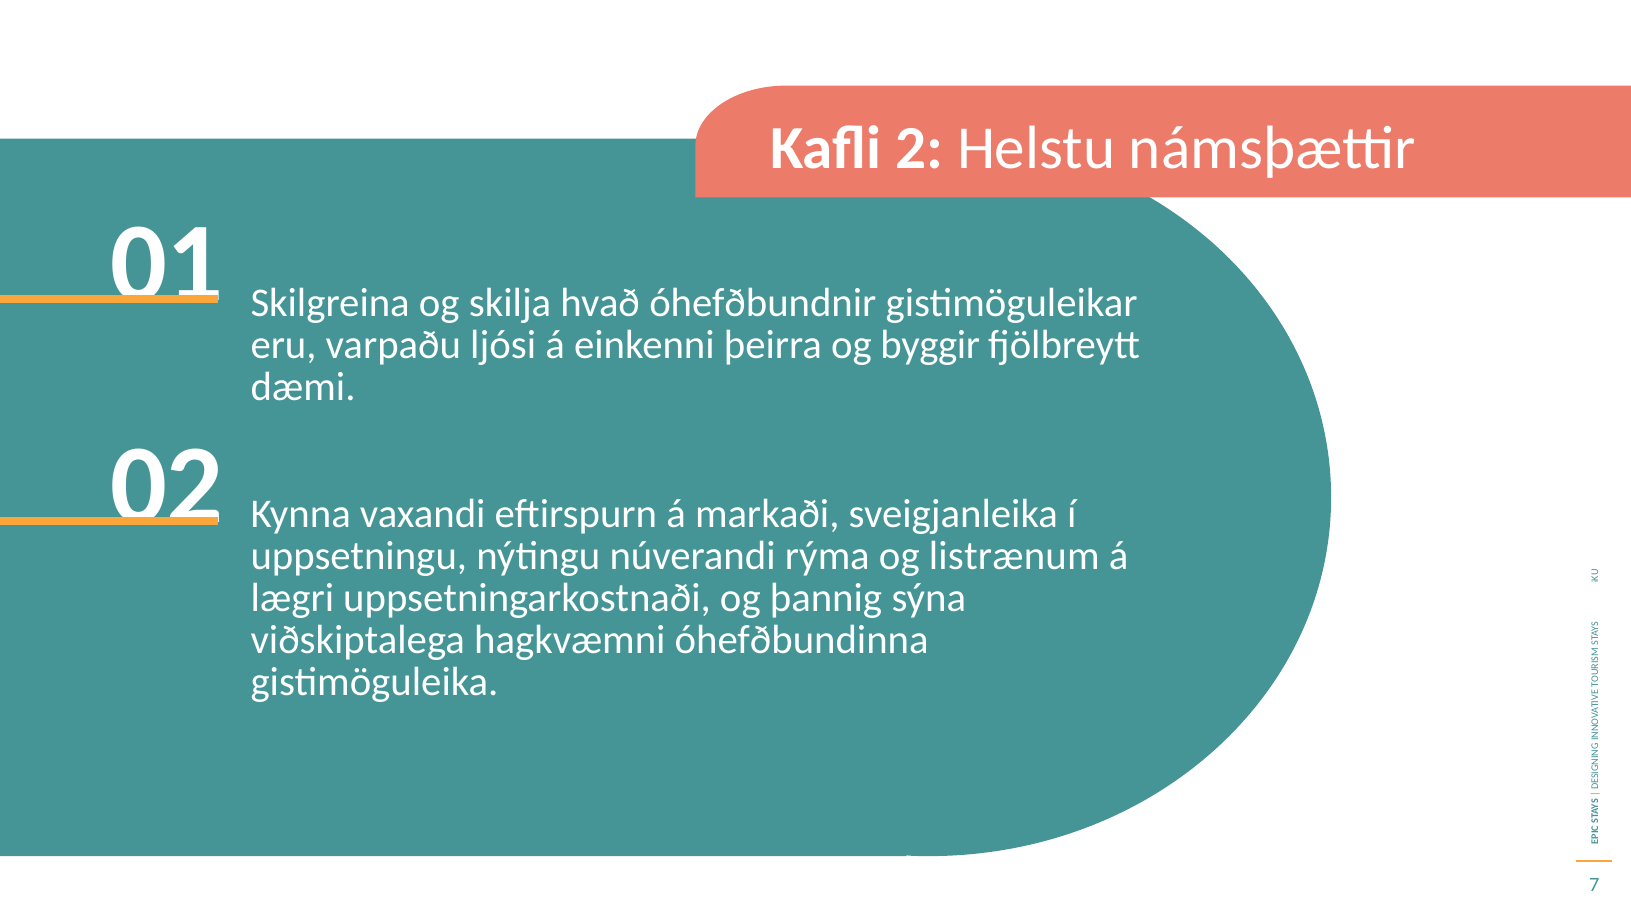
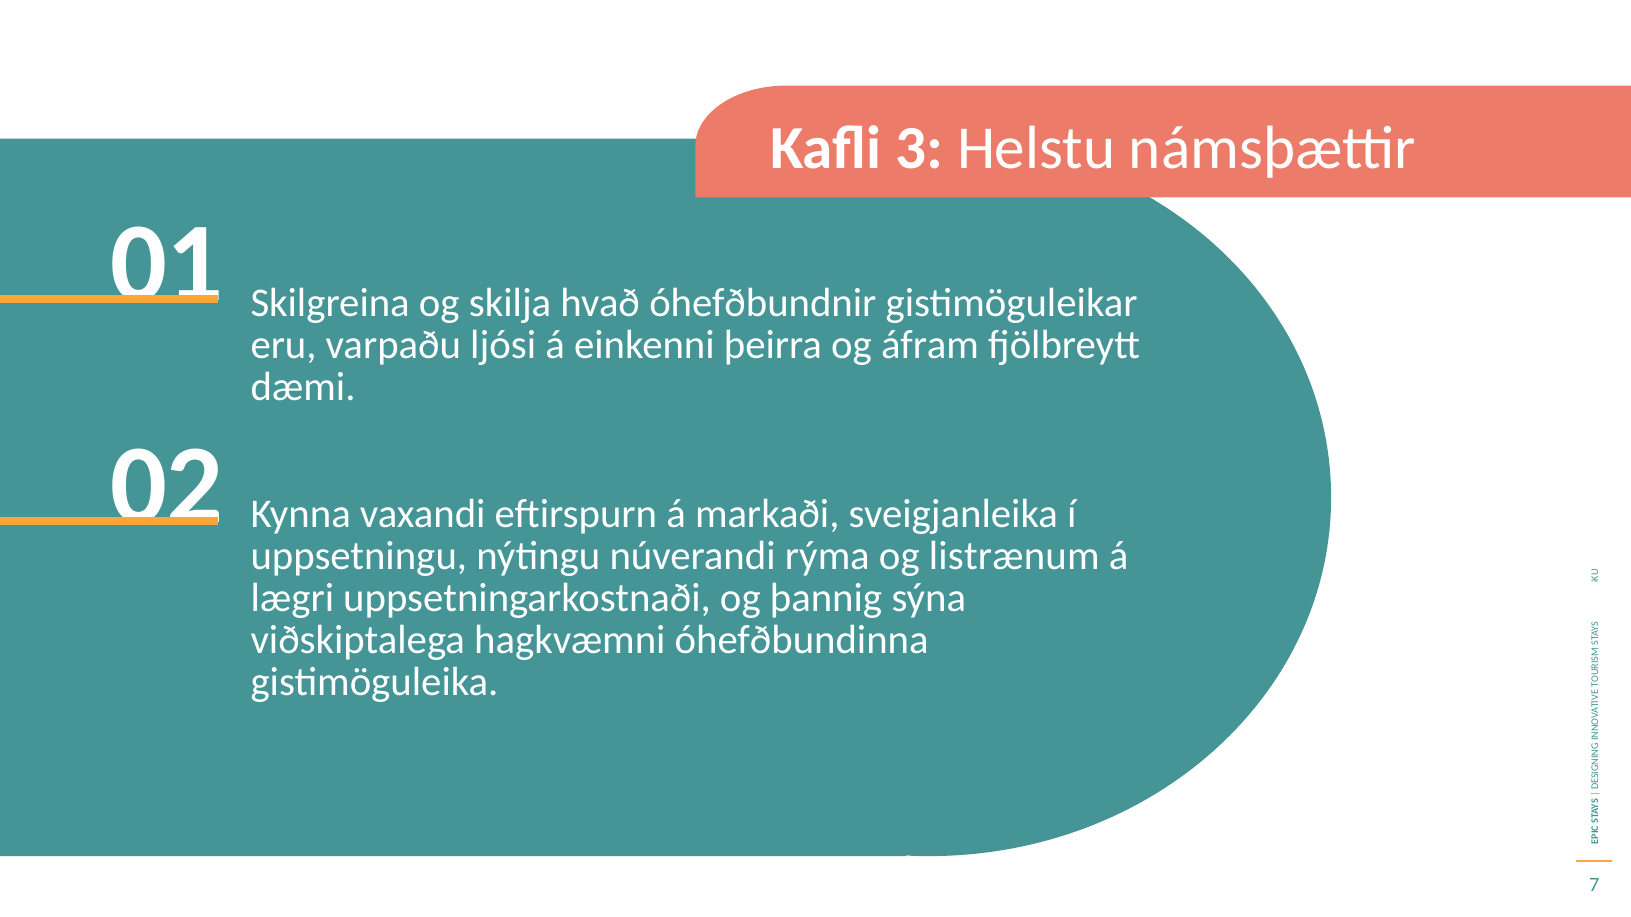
2: 2 -> 3
byggir: byggir -> áfram
